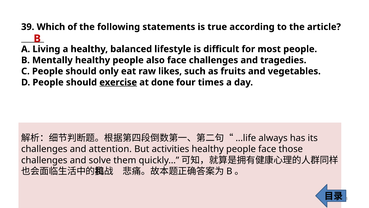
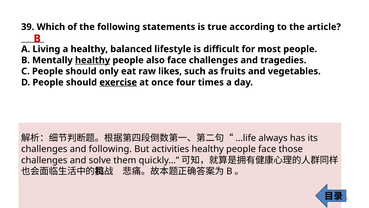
healthy at (93, 60) underline: none -> present
done: done -> once
and attention: attention -> following
